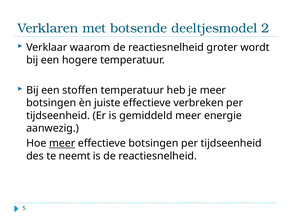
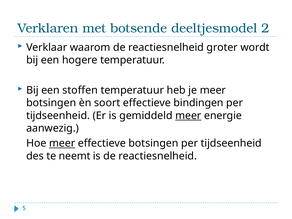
juiste: juiste -> soort
verbreken: verbreken -> bindingen
meer at (188, 116) underline: none -> present
